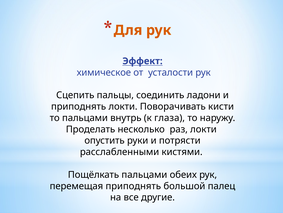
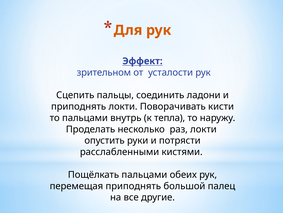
химическое: химическое -> зрительном
глаза: глаза -> тепла
